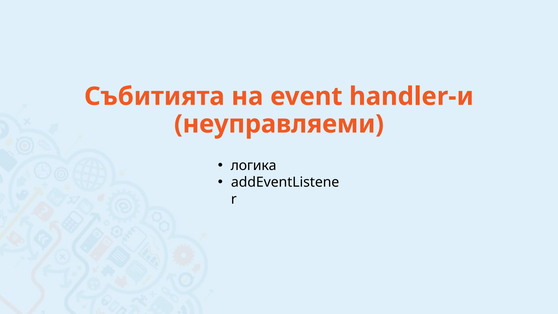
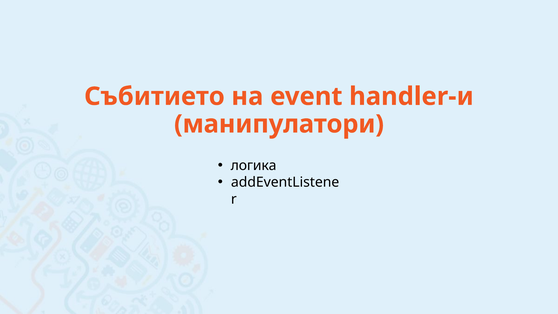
Събитията: Събитията -> Събитието
неуправляеми: неуправляеми -> манипулатори
